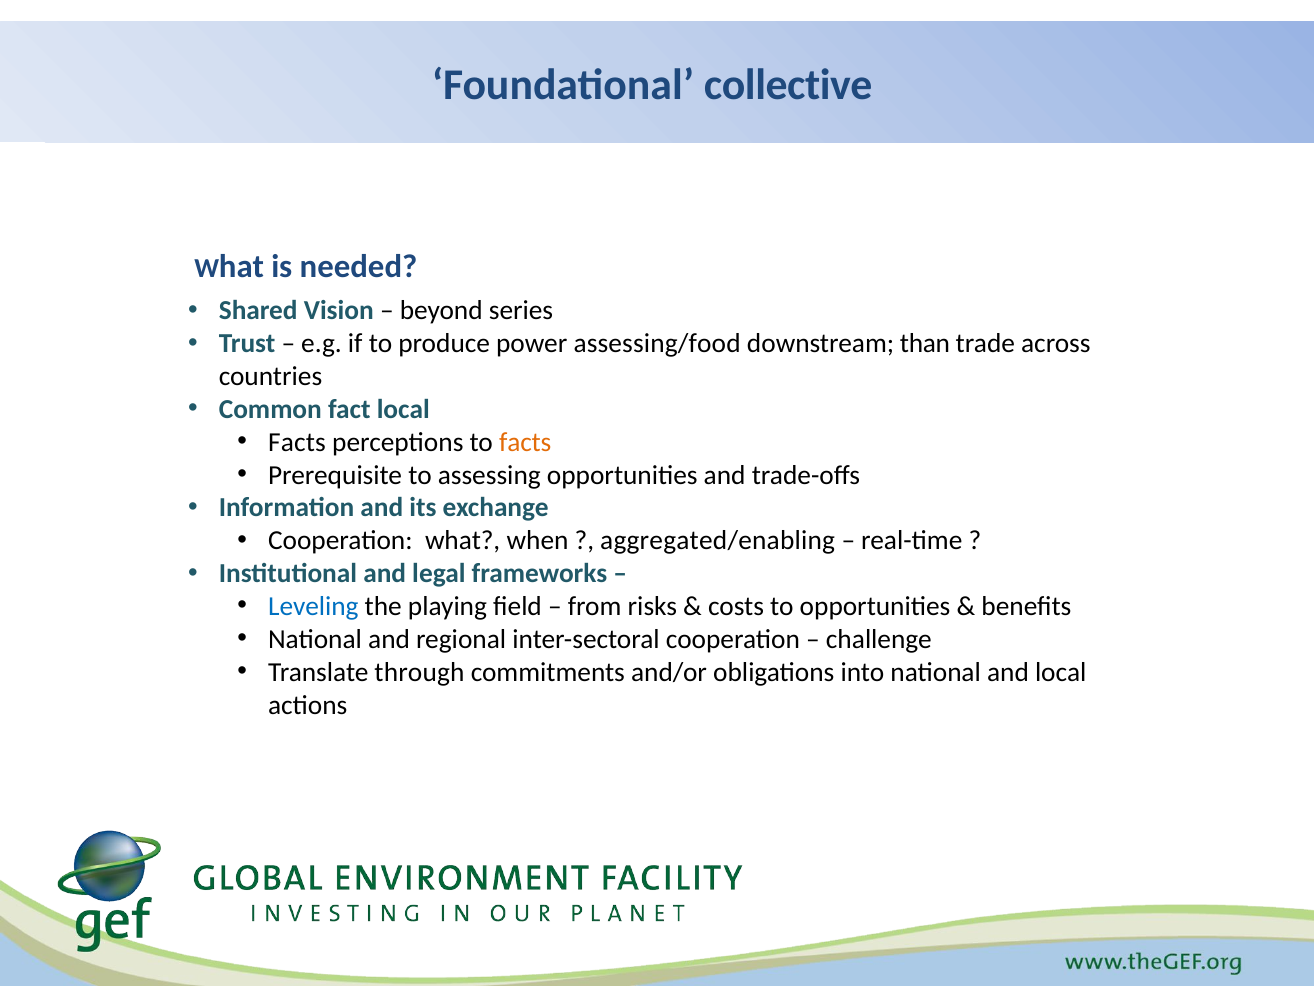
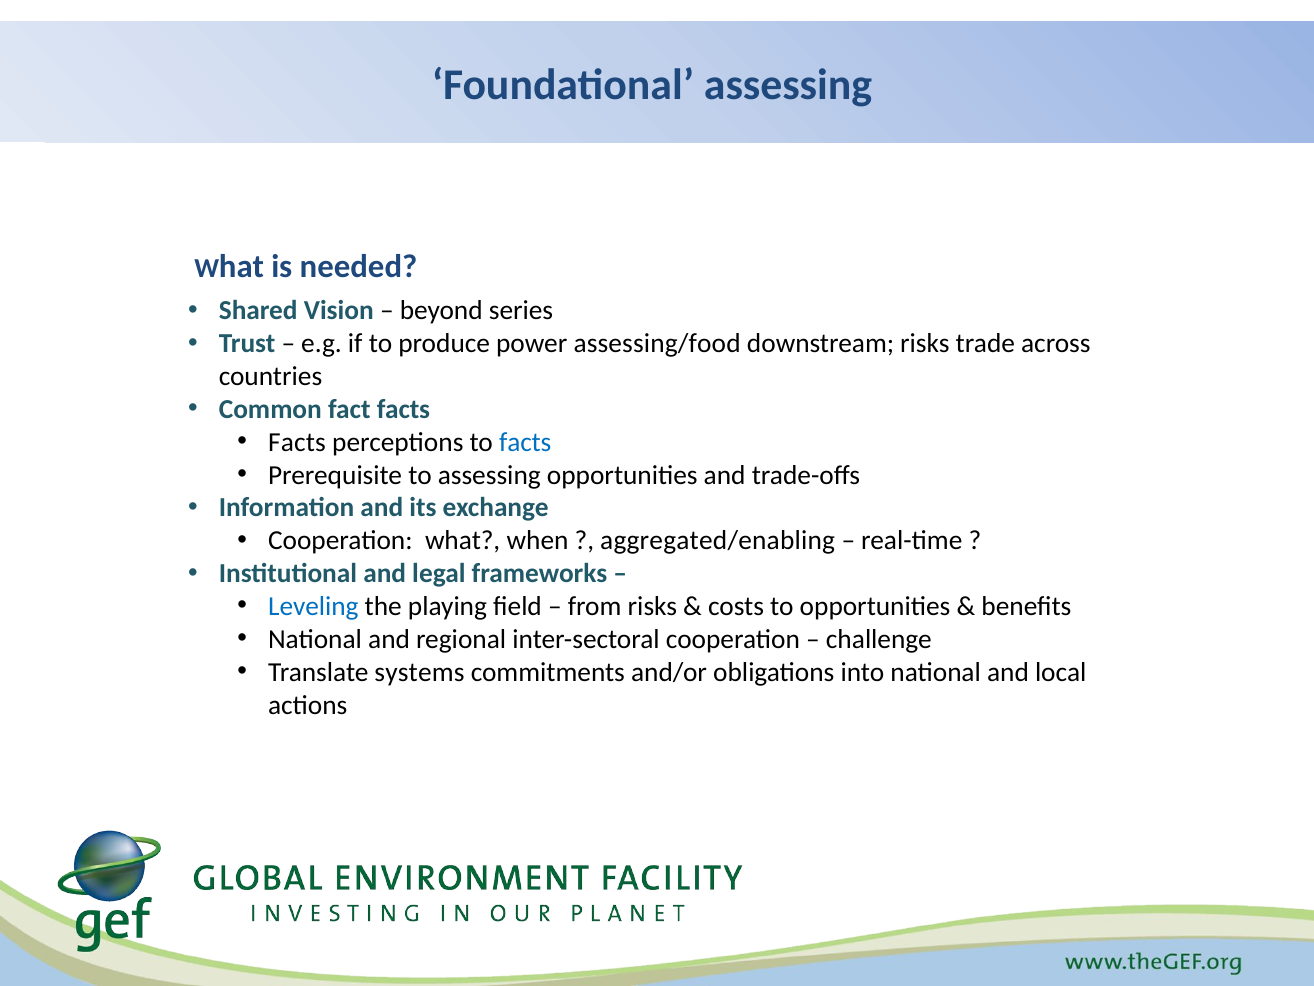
Foundational collective: collective -> assessing
downstream than: than -> risks
fact local: local -> facts
facts at (525, 442) colour: orange -> blue
through: through -> systems
